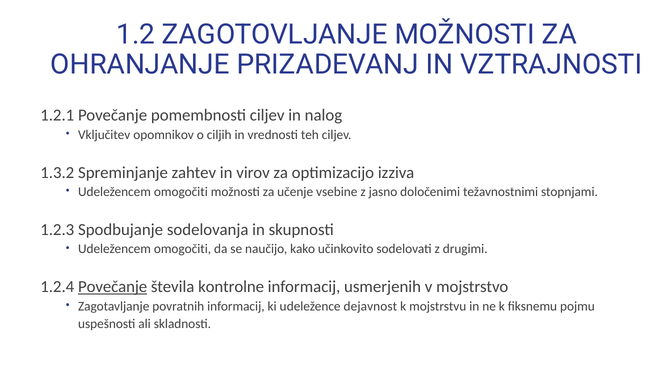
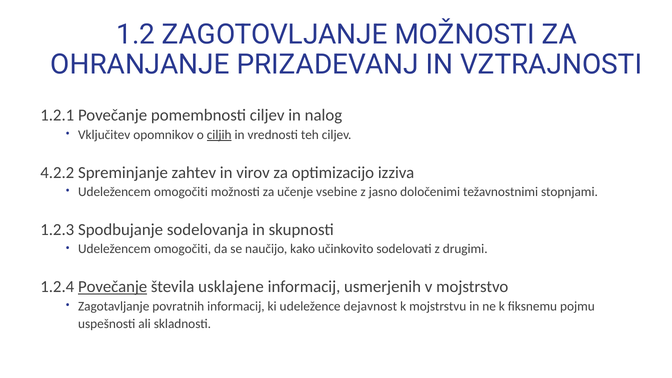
ciljih underline: none -> present
1.3.2: 1.3.2 -> 4.2.2
kontrolne: kontrolne -> usklajene
